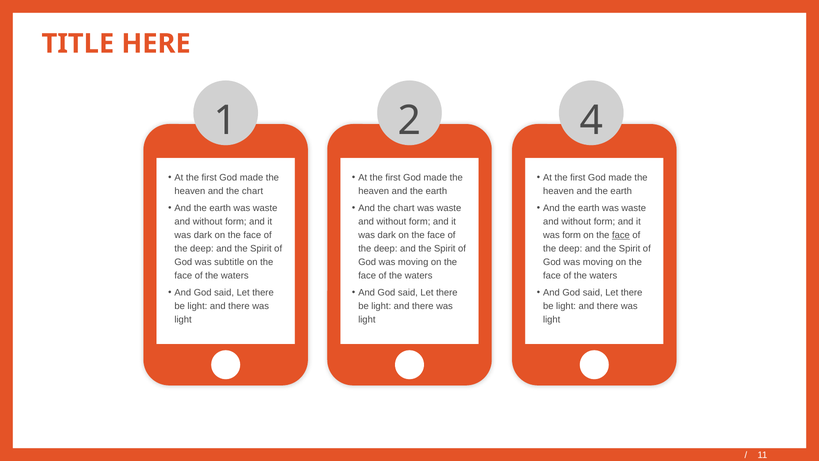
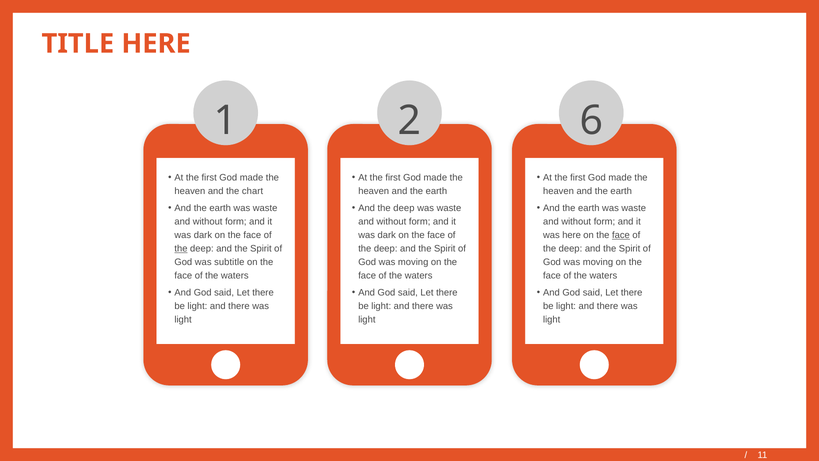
4: 4 -> 6
chart at (404, 208): chart -> deep
was form: form -> here
the at (181, 249) underline: none -> present
